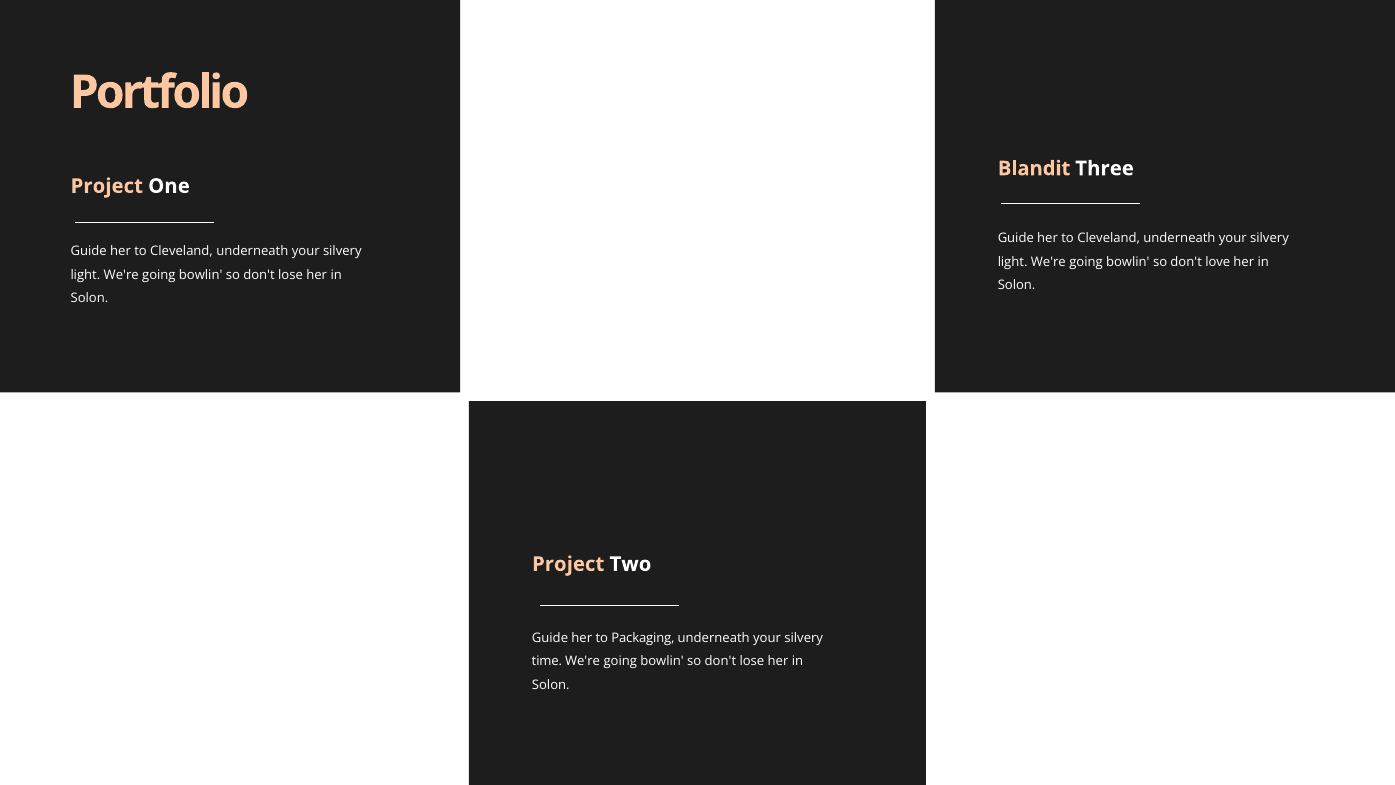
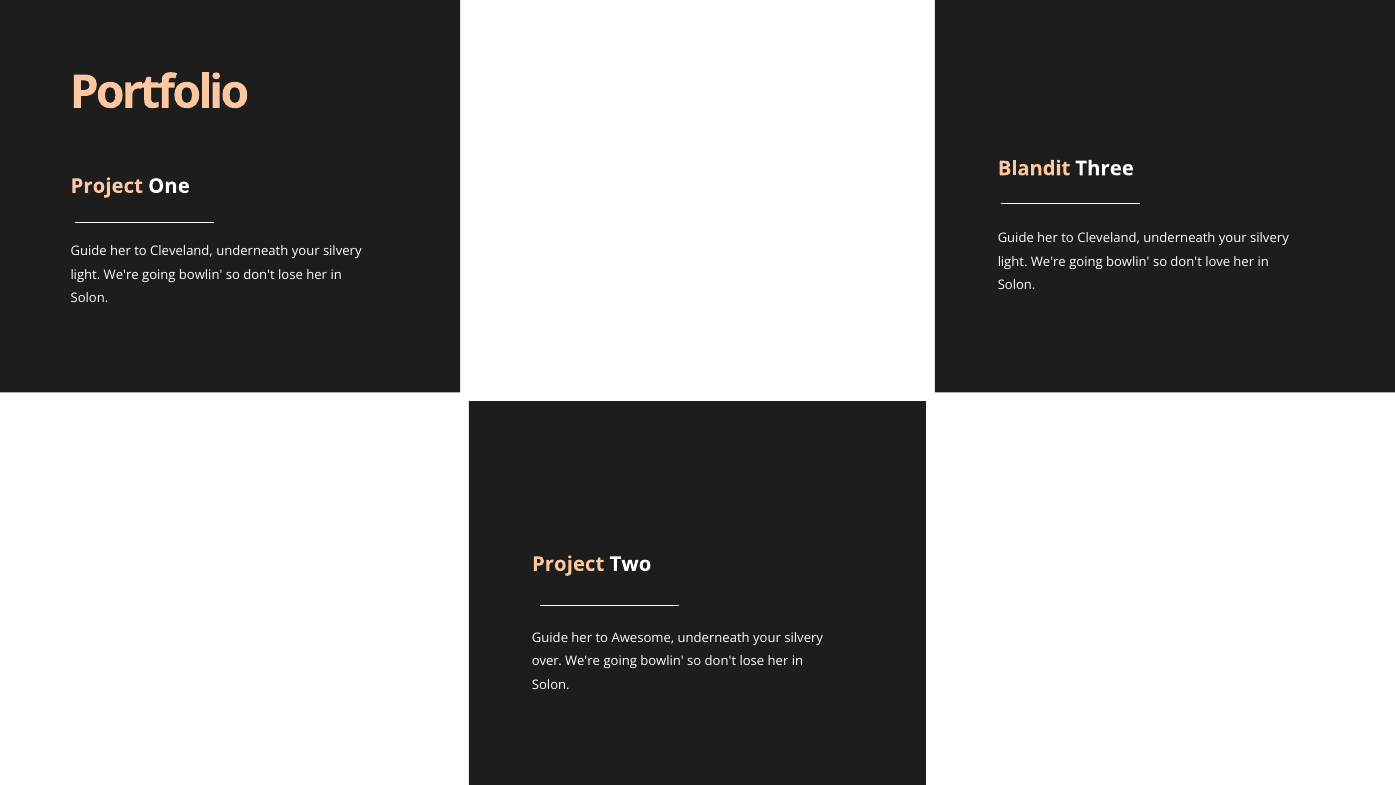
Packaging: Packaging -> Awesome
time: time -> over
